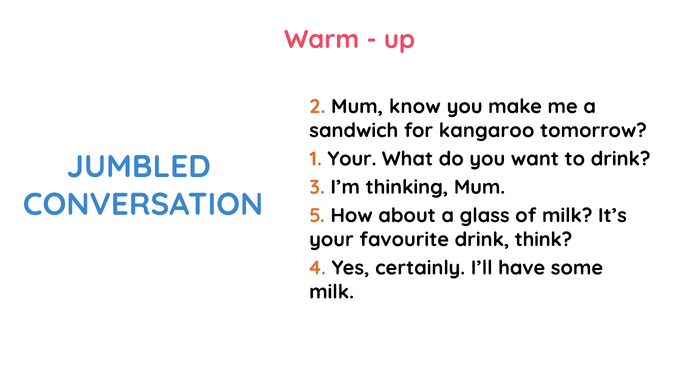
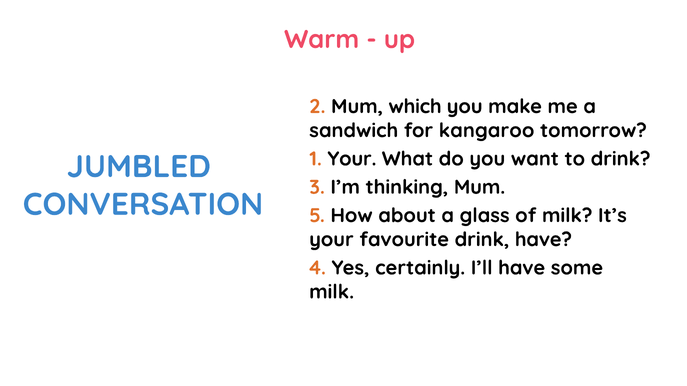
know: know -> which
drink think: think -> have
